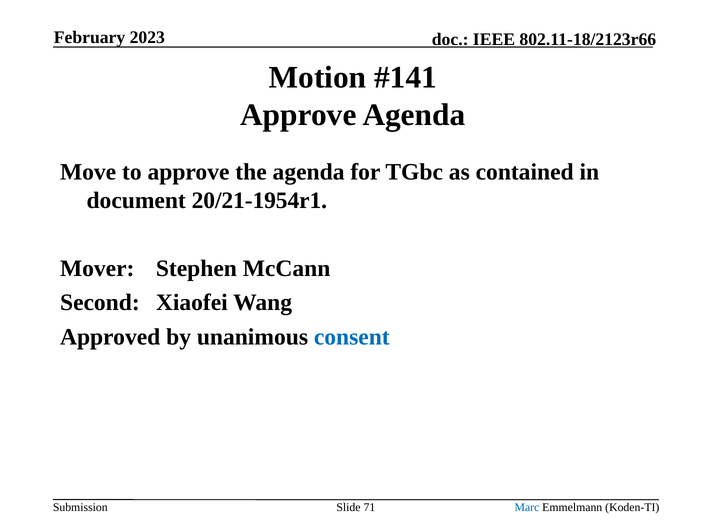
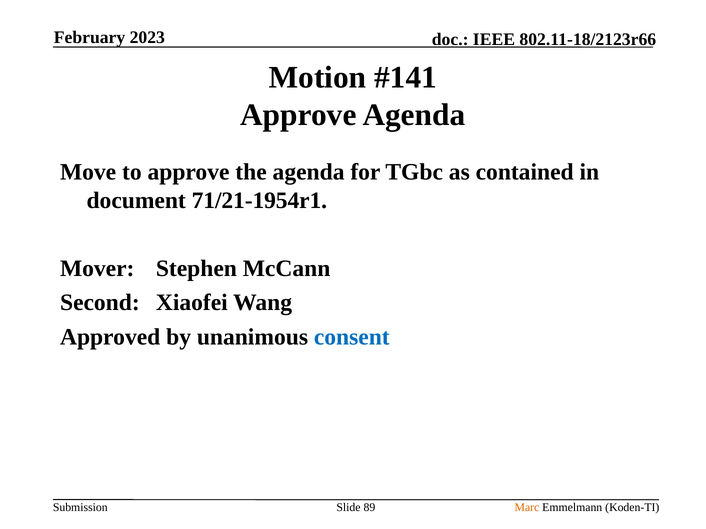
20/21-1954r1: 20/21-1954r1 -> 71/21-1954r1
71: 71 -> 89
Marc colour: blue -> orange
